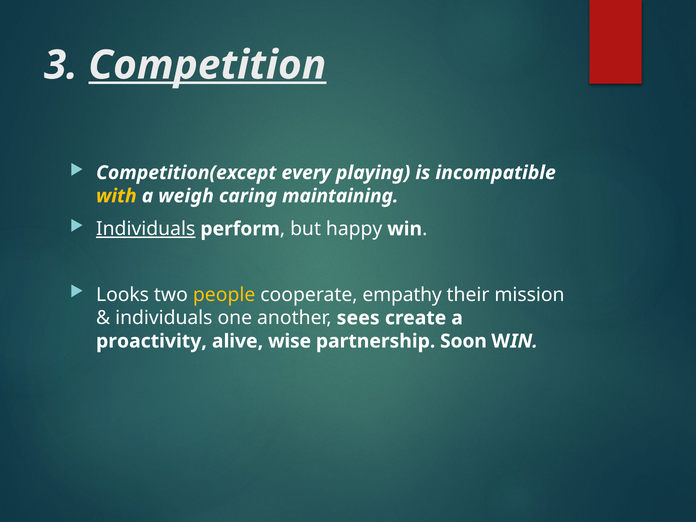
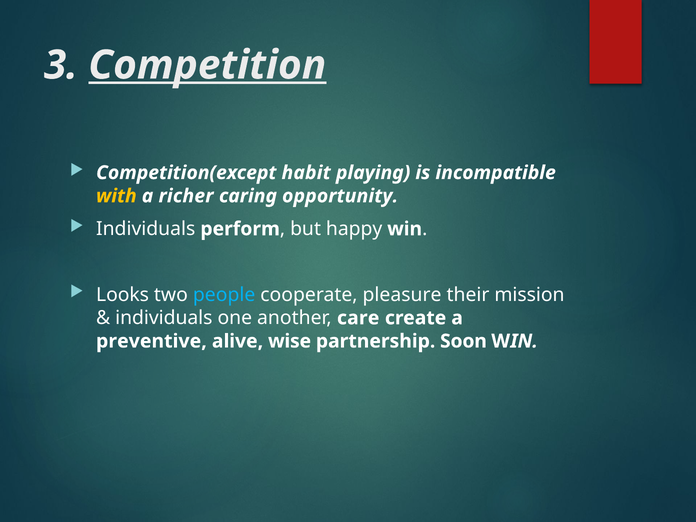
every: every -> habit
weigh: weigh -> richer
maintaining: maintaining -> opportunity
Individuals at (146, 229) underline: present -> none
people colour: yellow -> light blue
empathy: empathy -> pleasure
sees: sees -> care
proactivity: proactivity -> preventive
